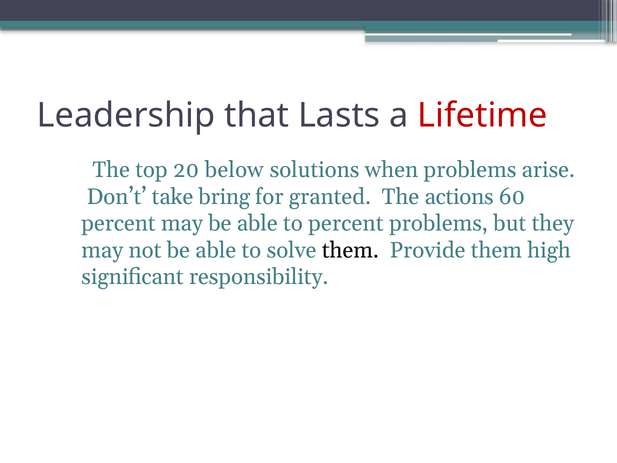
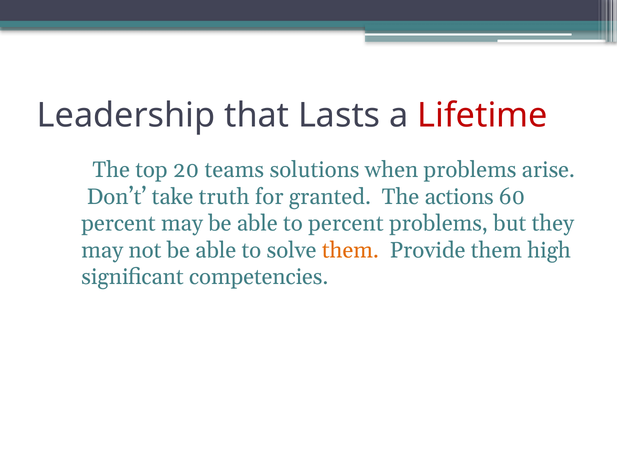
below: below -> teams
bring: bring -> truth
them at (350, 250) colour: black -> orange
responsibility: responsibility -> competencies
